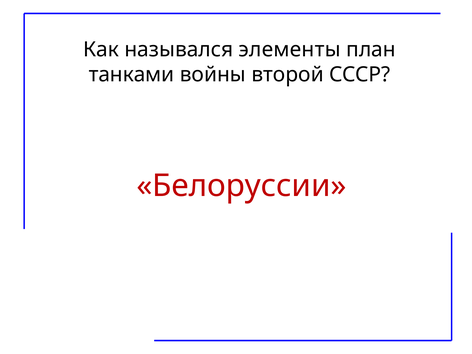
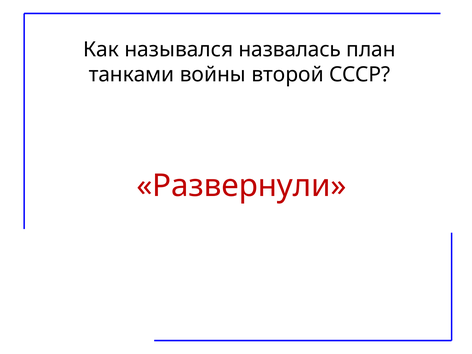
элементы: элементы -> назвалась
Белоруссии: Белоруссии -> Развернули
